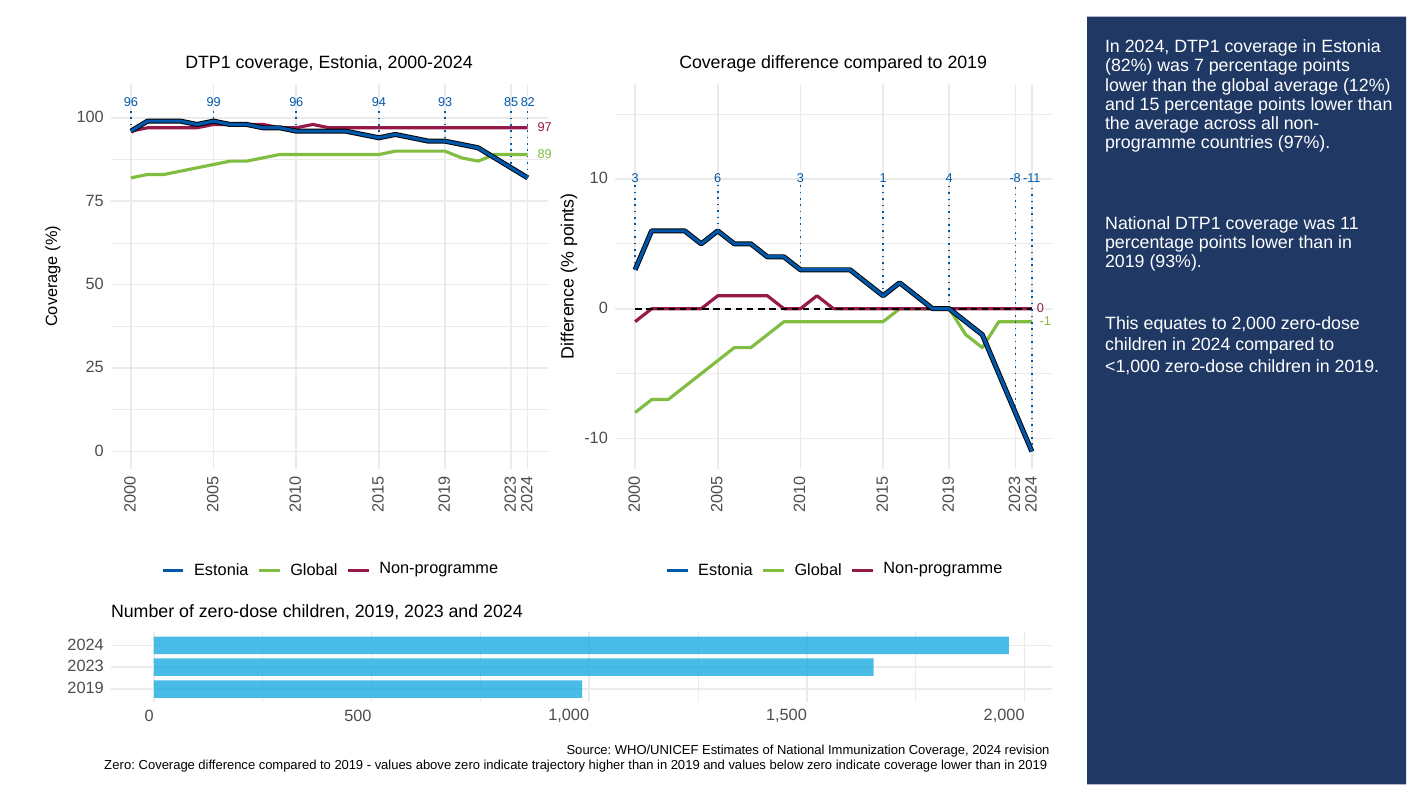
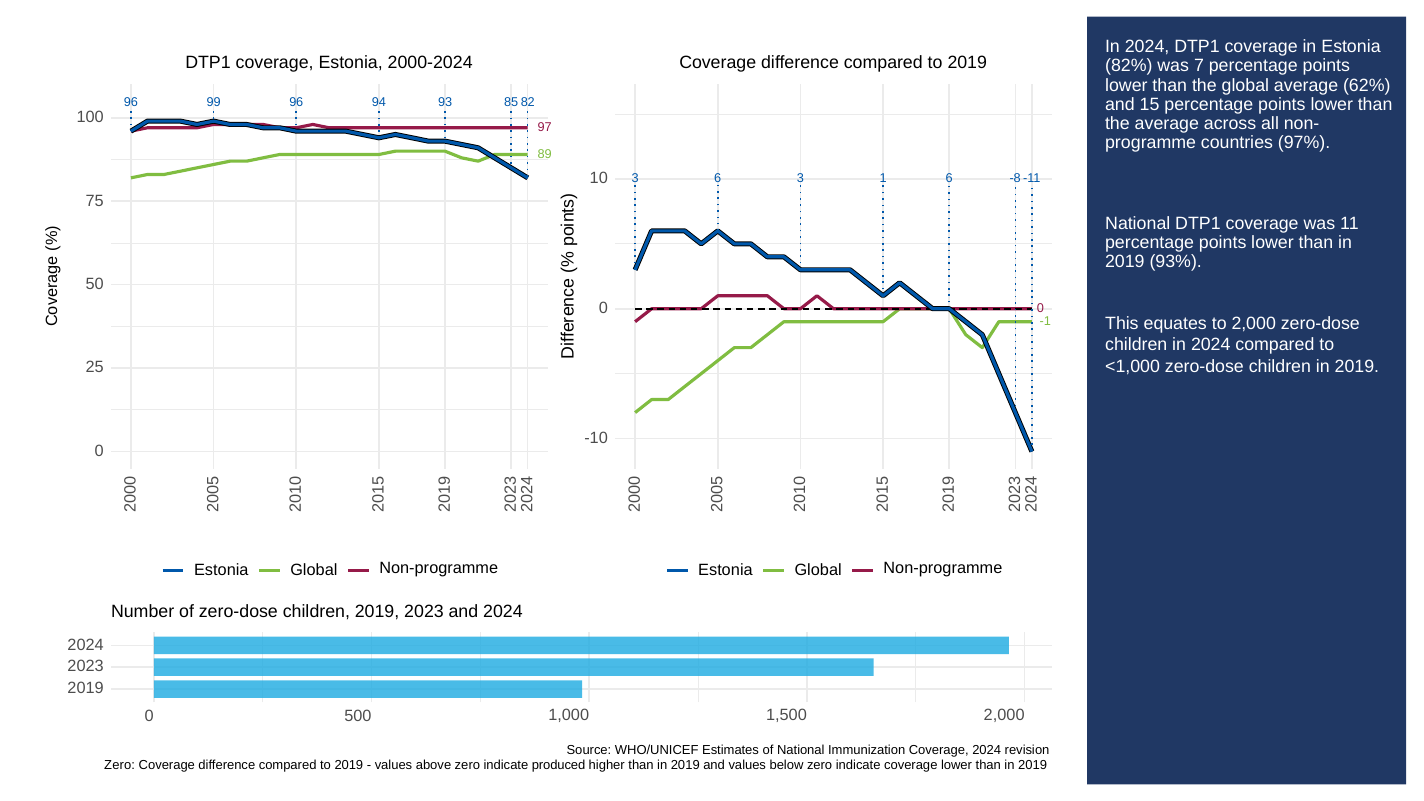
12%: 12% -> 62%
1 4: 4 -> 6
trajectory: trajectory -> produced
